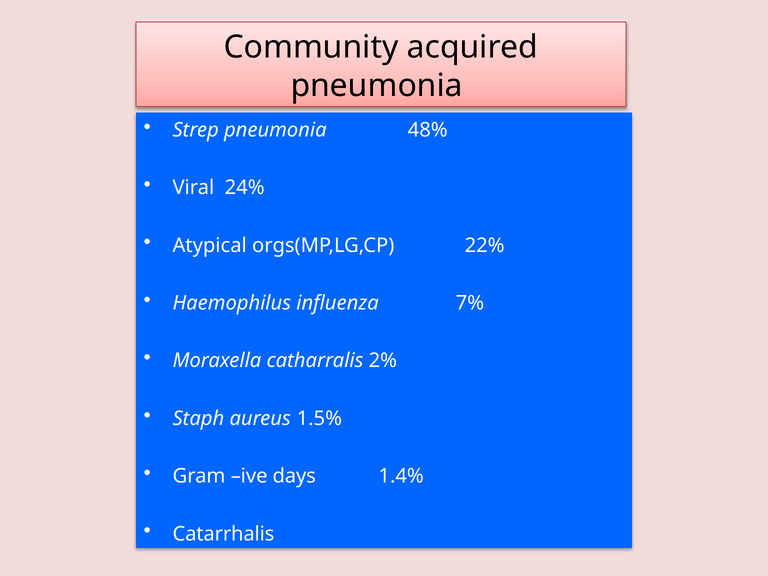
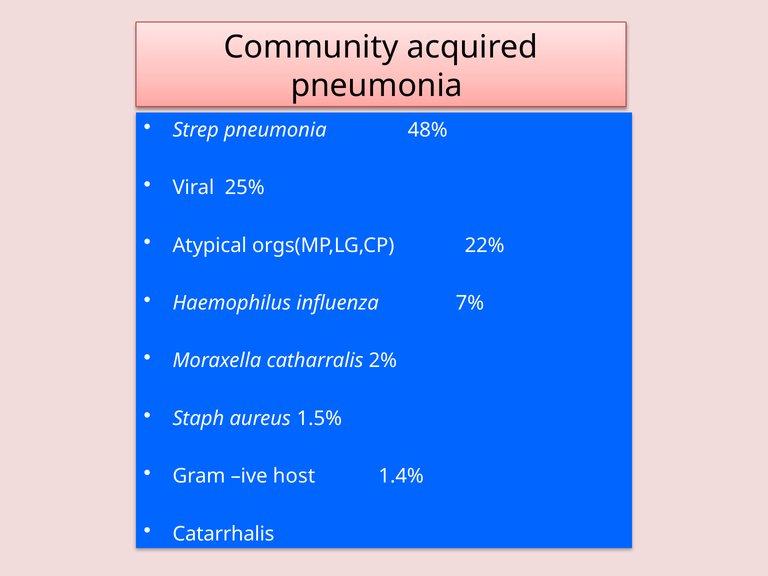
24%: 24% -> 25%
days: days -> host
